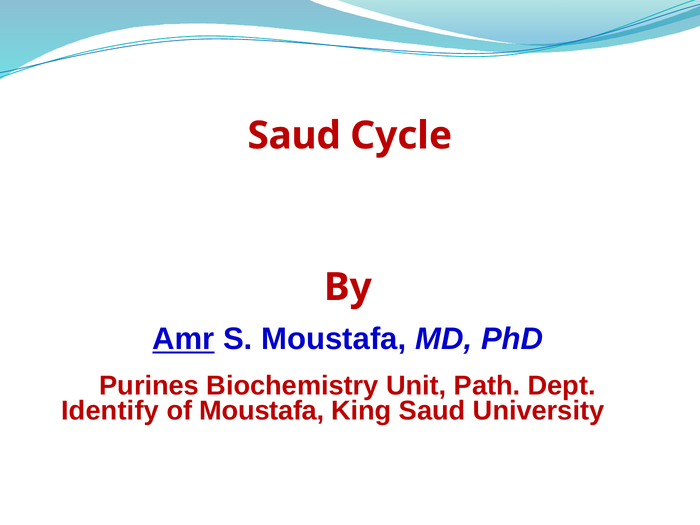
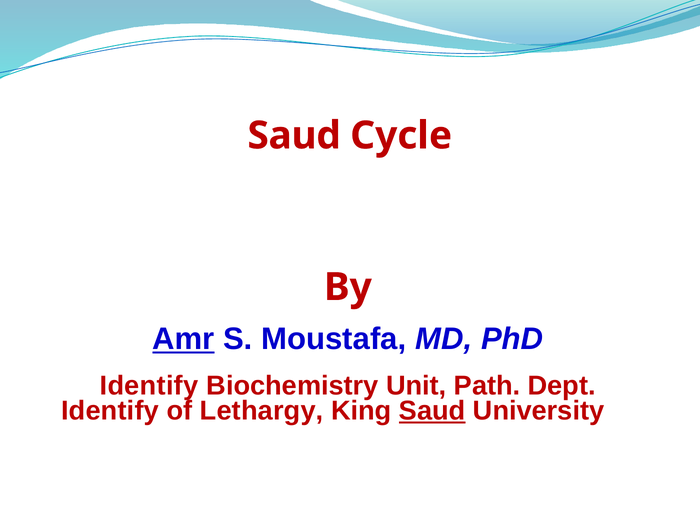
Purines at (149, 386): Purines -> Identify
of Moustafa: Moustafa -> Lethargy
Saud at (432, 411) underline: none -> present
